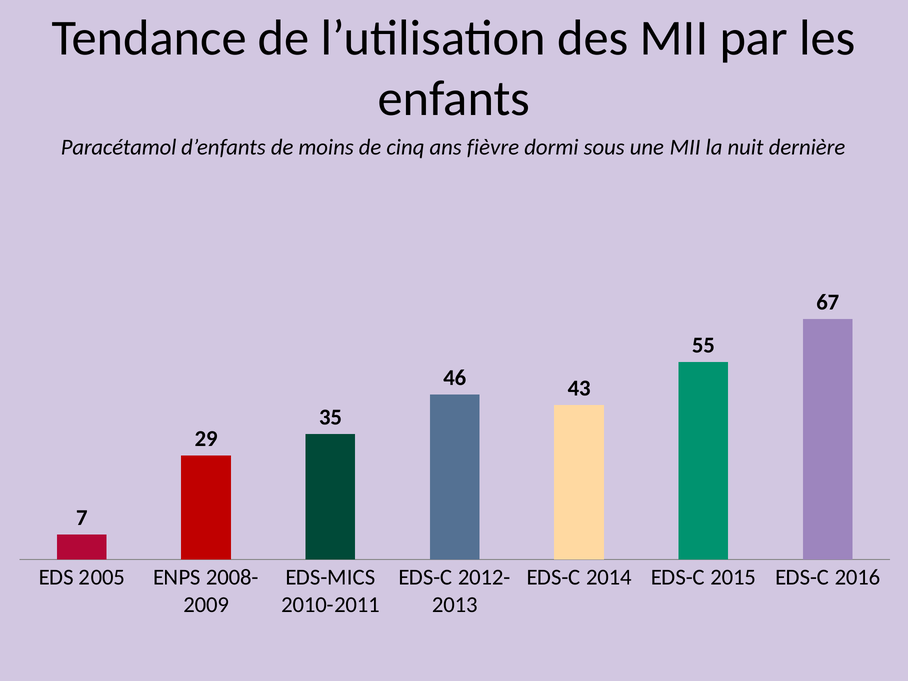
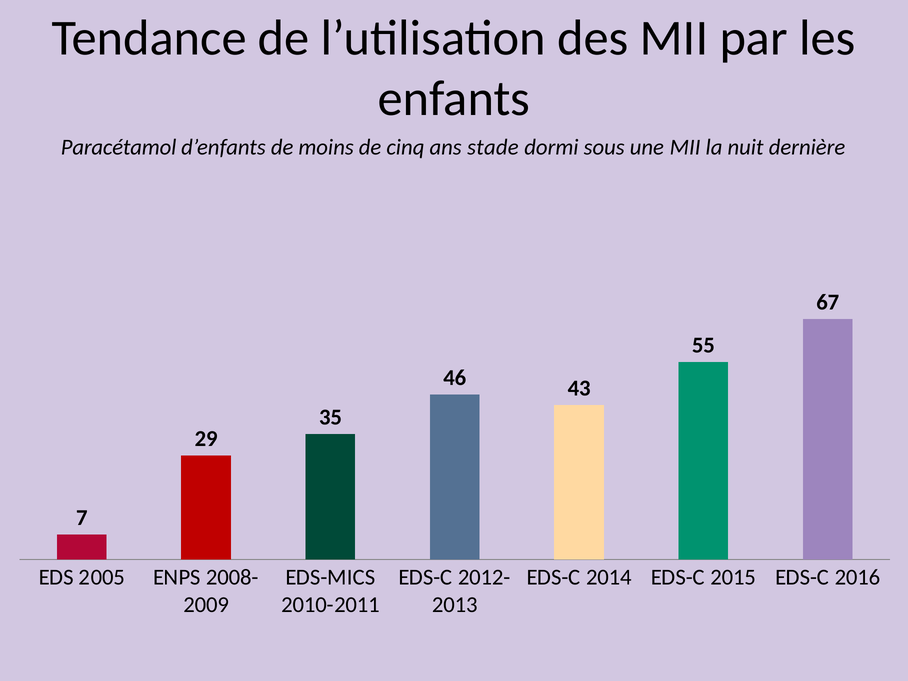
fièvre: fièvre -> stade
